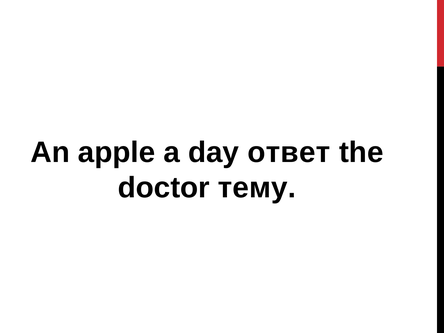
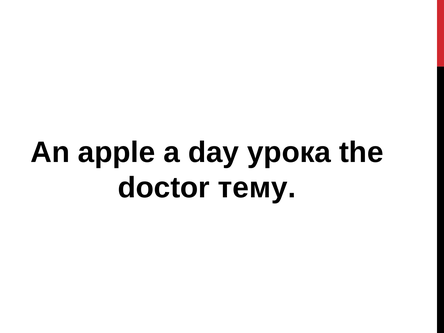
ответ: ответ -> урока
